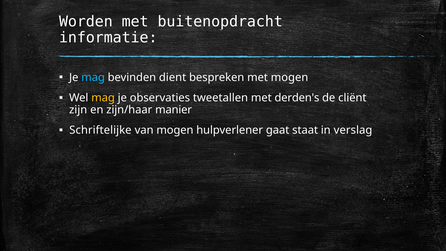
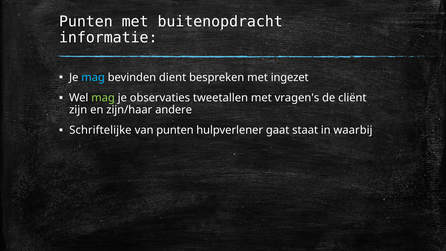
Worden at (86, 22): Worden -> Punten
met mogen: mogen -> ingezet
mag at (103, 98) colour: yellow -> light green
derden's: derden's -> vragen's
manier: manier -> andere
van mogen: mogen -> punten
verslag: verslag -> waarbij
